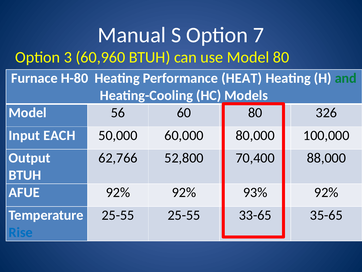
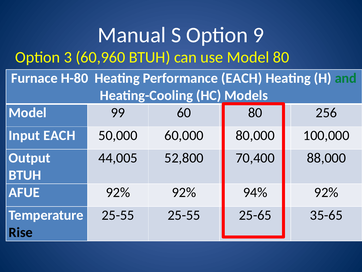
7: 7 -> 9
Performance HEAT: HEAT -> EACH
56: 56 -> 99
326: 326 -> 256
62,766: 62,766 -> 44,005
93%: 93% -> 94%
33-65: 33-65 -> 25-65
Rise colour: blue -> black
